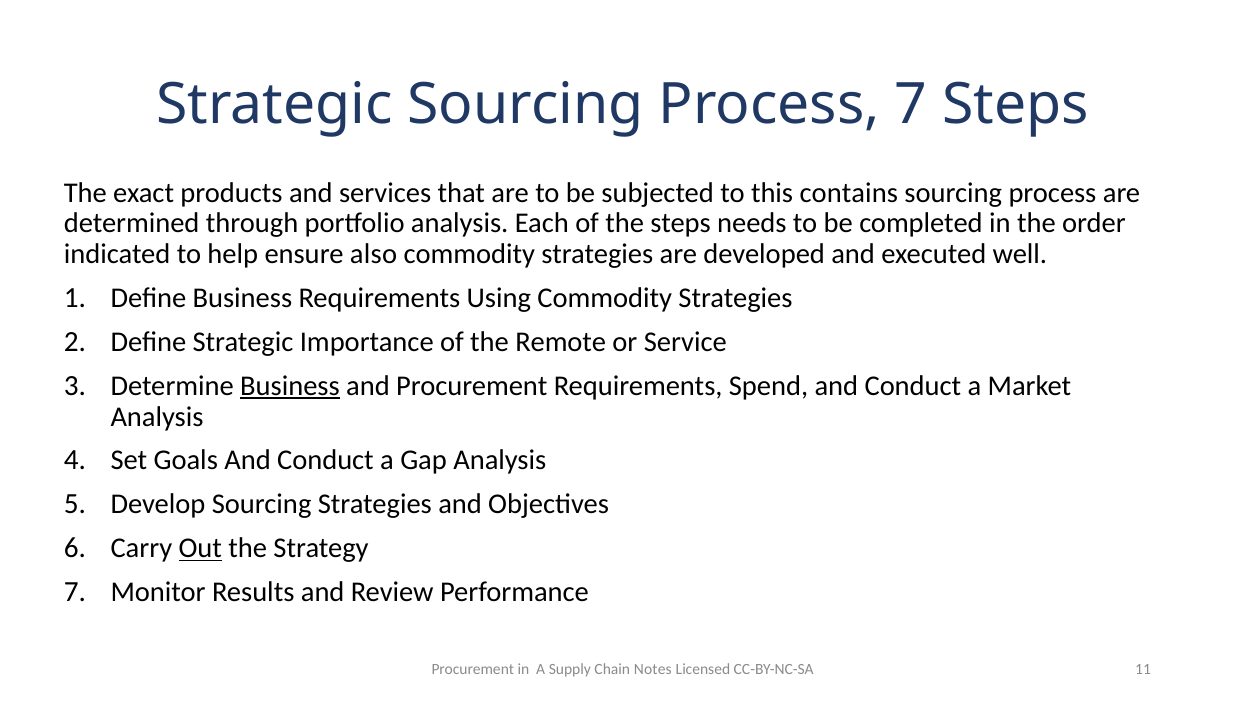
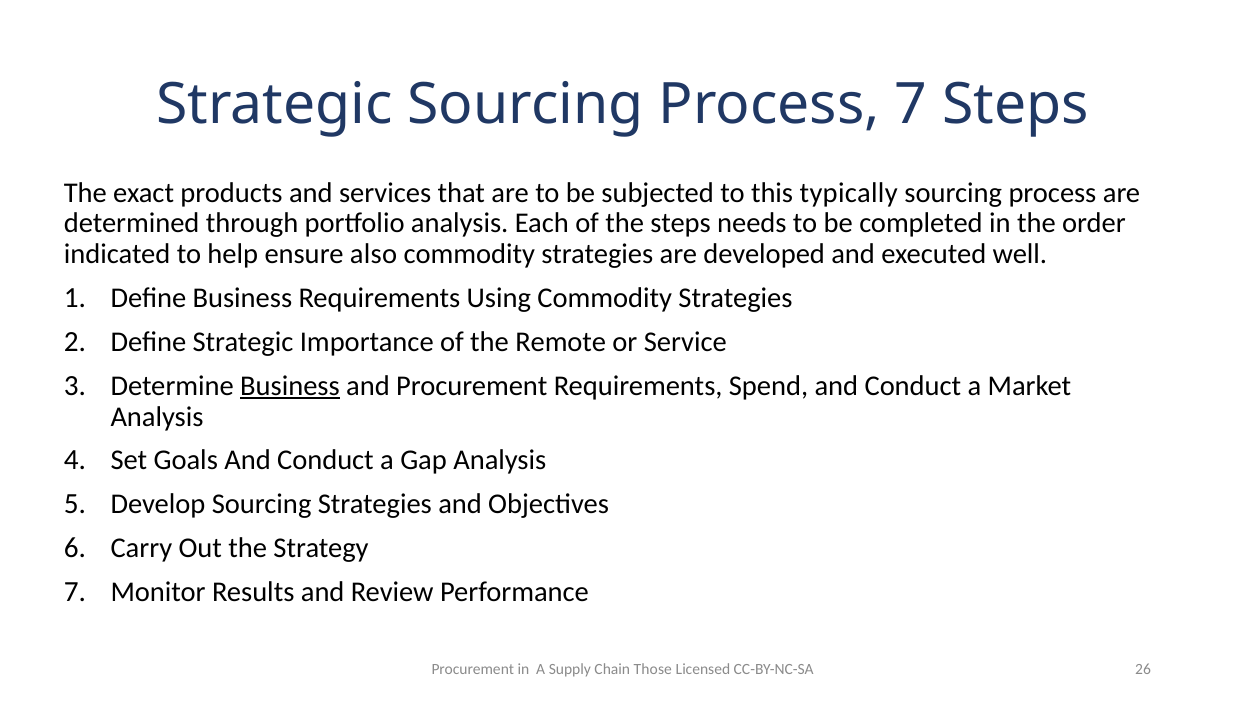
contains: contains -> typically
Out underline: present -> none
Notes: Notes -> Those
11: 11 -> 26
